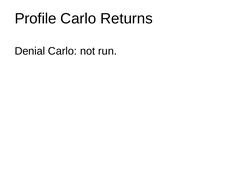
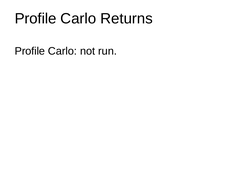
Denial at (30, 51): Denial -> Profile
